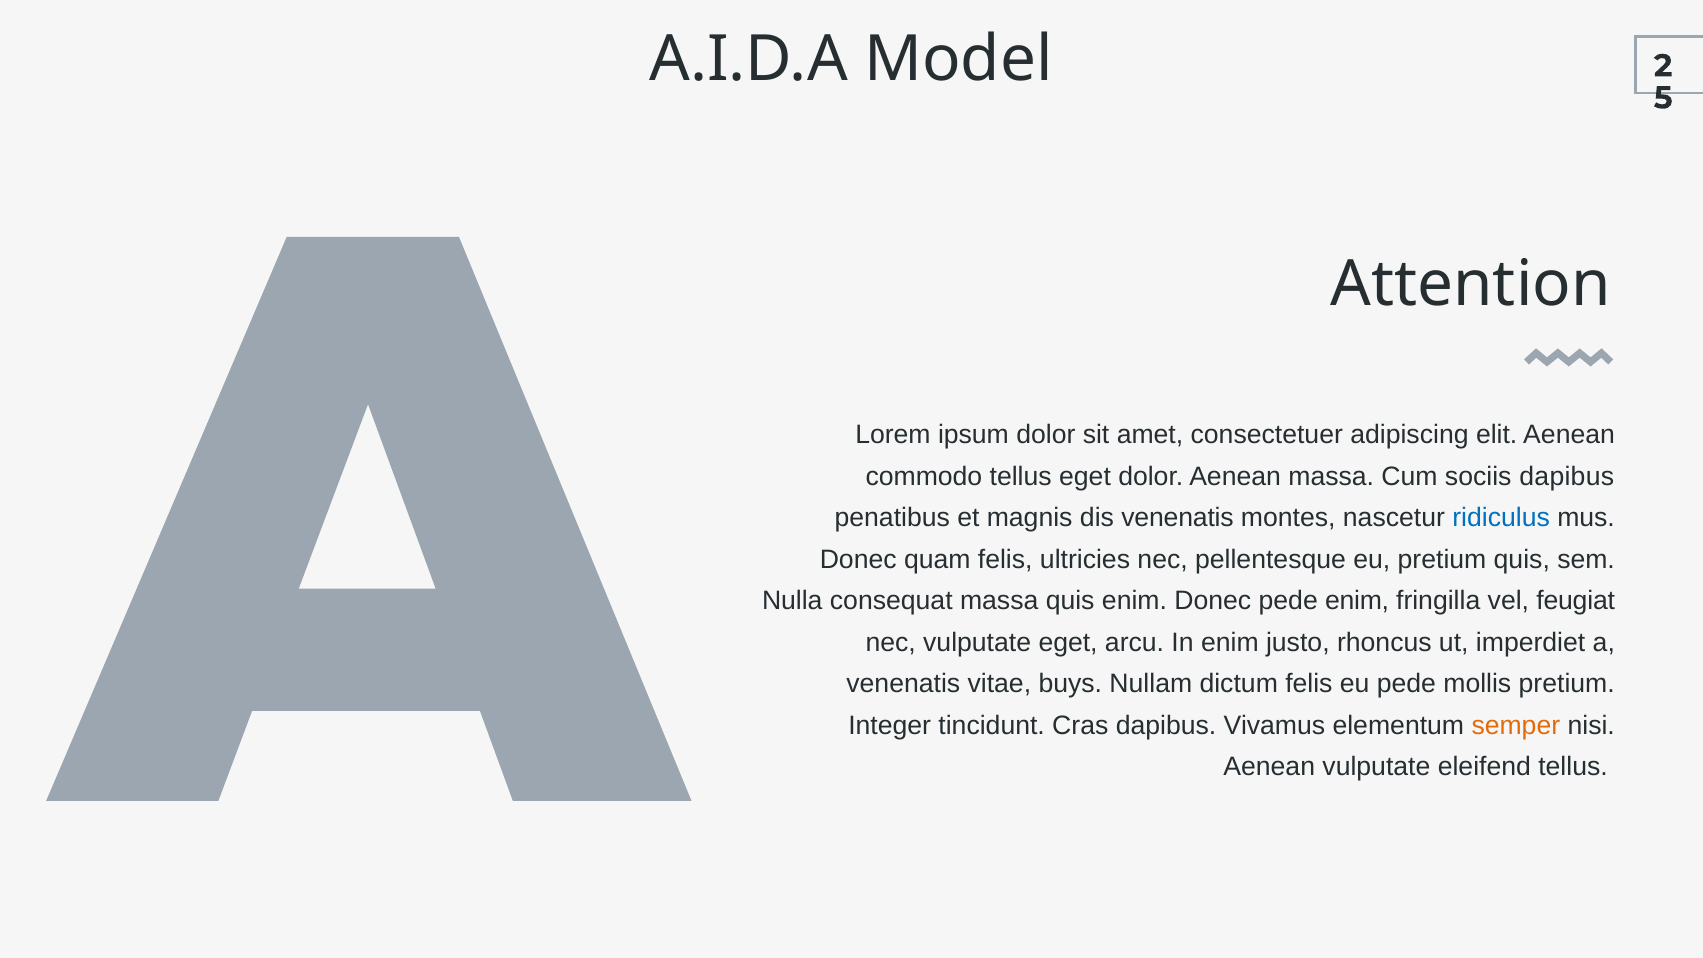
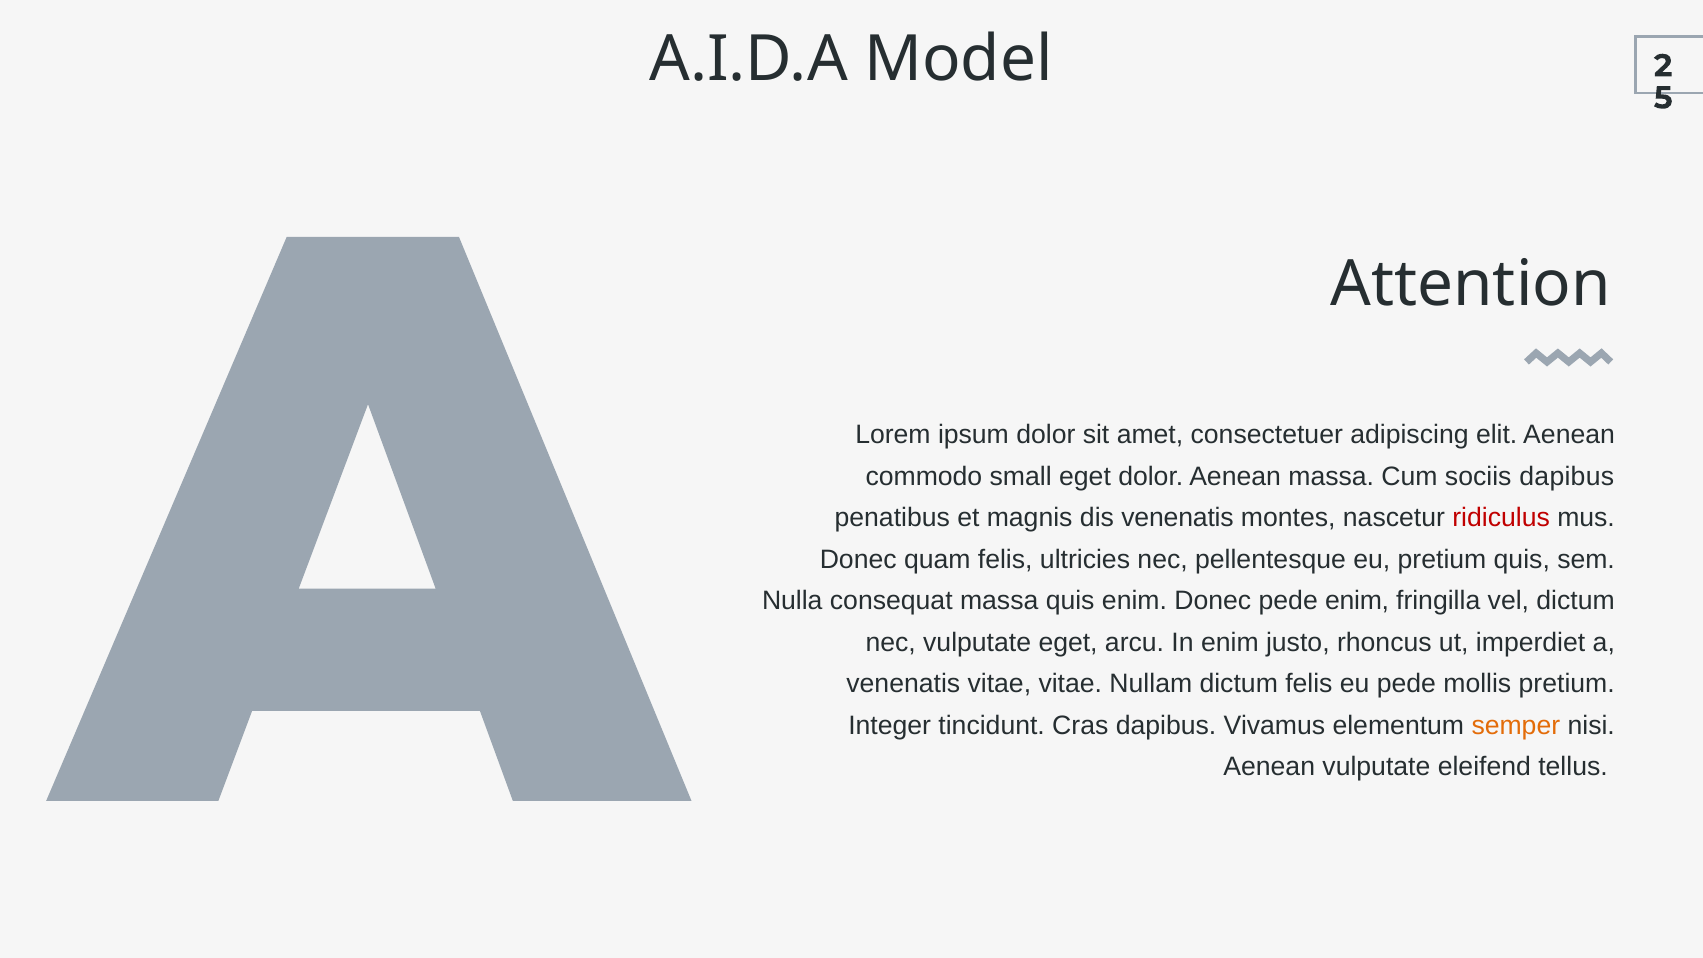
commodo tellus: tellus -> small
ridiculus colour: blue -> red
vel feugiat: feugiat -> dictum
vitae buys: buys -> vitae
